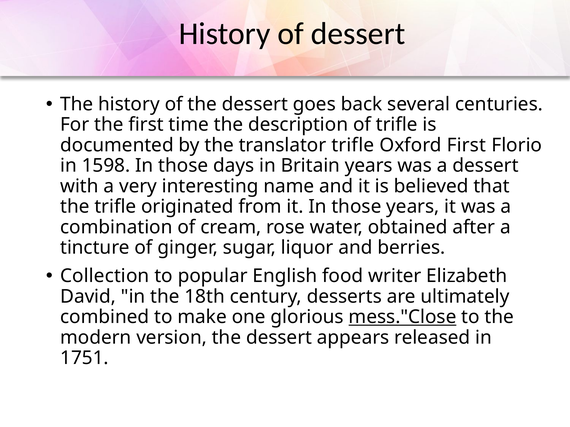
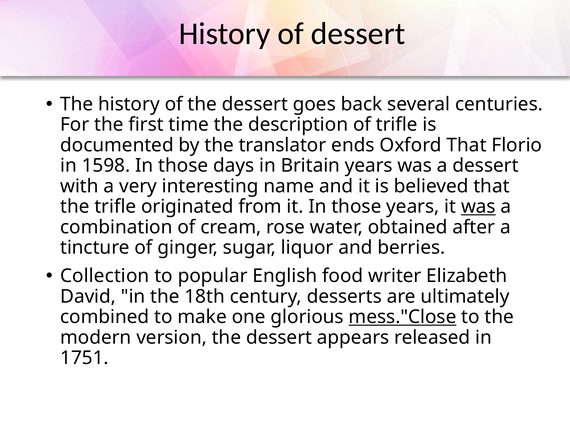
translator trifle: trifle -> ends
Oxford First: First -> That
was at (478, 207) underline: none -> present
